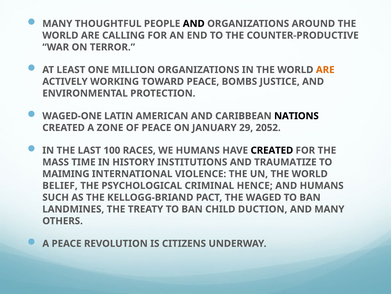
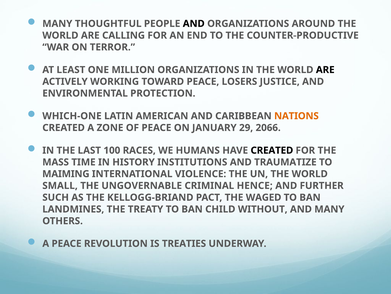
ARE at (325, 70) colour: orange -> black
BOMBS: BOMBS -> LOSERS
WAGED-ONE: WAGED-ONE -> WHICH-ONE
NATIONS colour: black -> orange
2052: 2052 -> 2066
BELIEF: BELIEF -> SMALL
PSYCHOLOGICAL: PSYCHOLOGICAL -> UNGOVERNABLE
AND HUMANS: HUMANS -> FURTHER
DUCTION: DUCTION -> WITHOUT
CITIZENS: CITIZENS -> TREATIES
